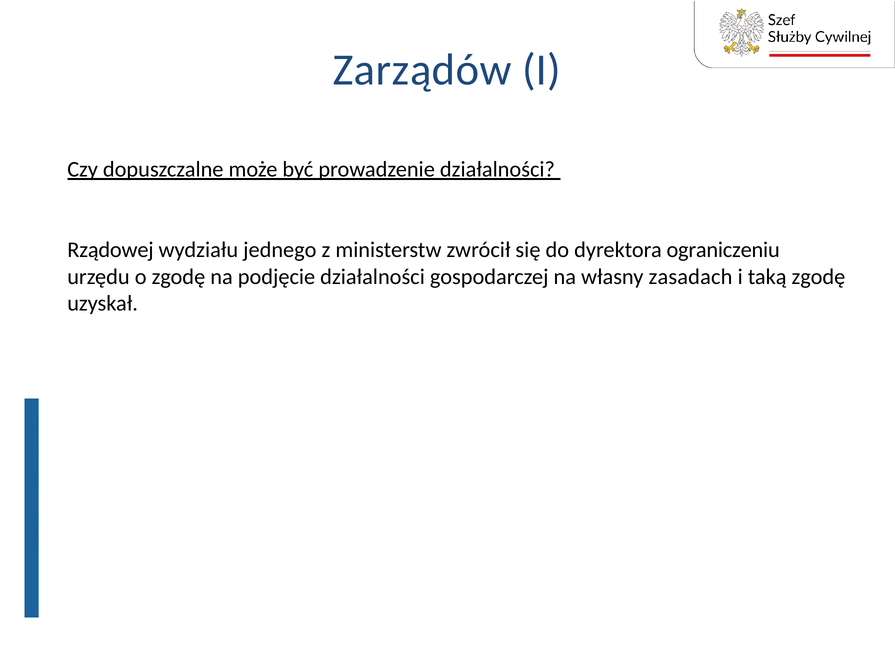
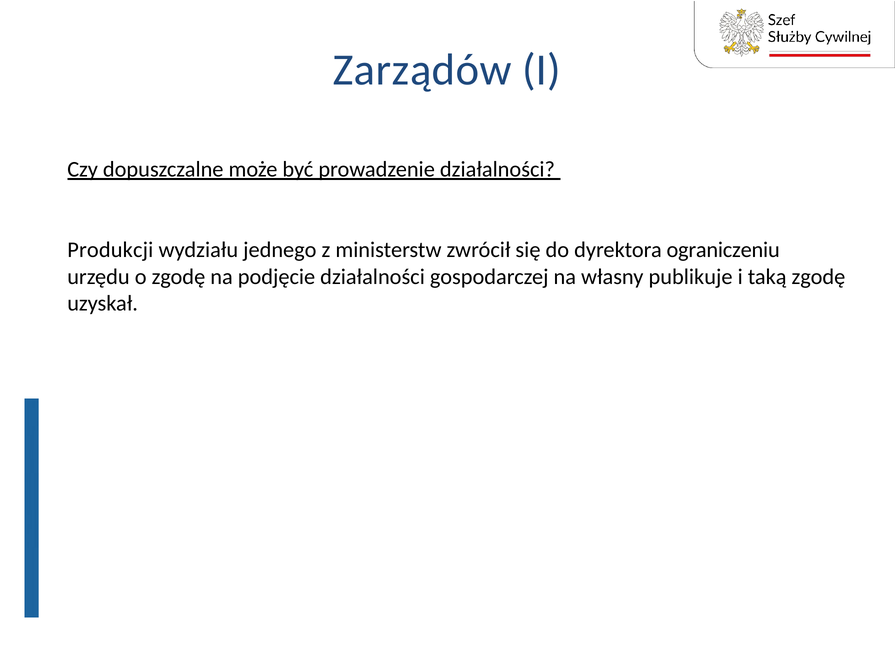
Rządowej: Rządowej -> Produkcji
zasadach: zasadach -> publikuje
